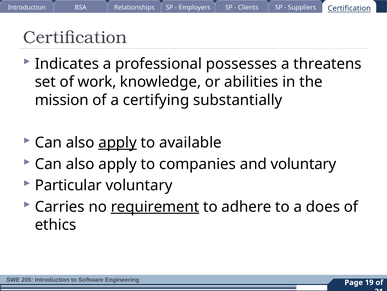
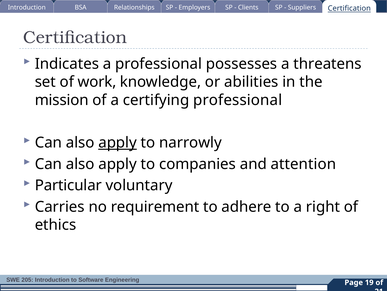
certifying substantially: substantially -> professional
available: available -> narrowly
and voluntary: voluntary -> attention
requirement underline: present -> none
does: does -> right
